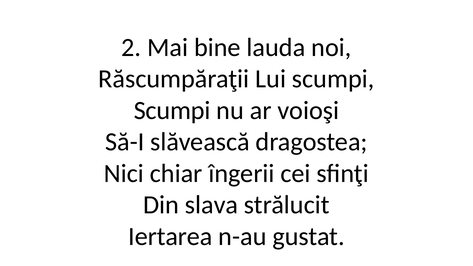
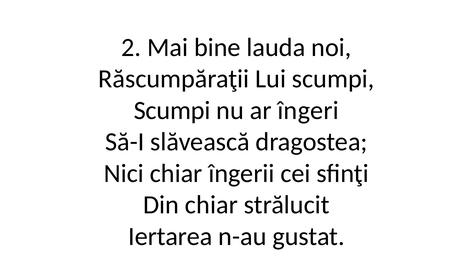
voioşi: voioşi -> îngeri
Din slava: slava -> chiar
